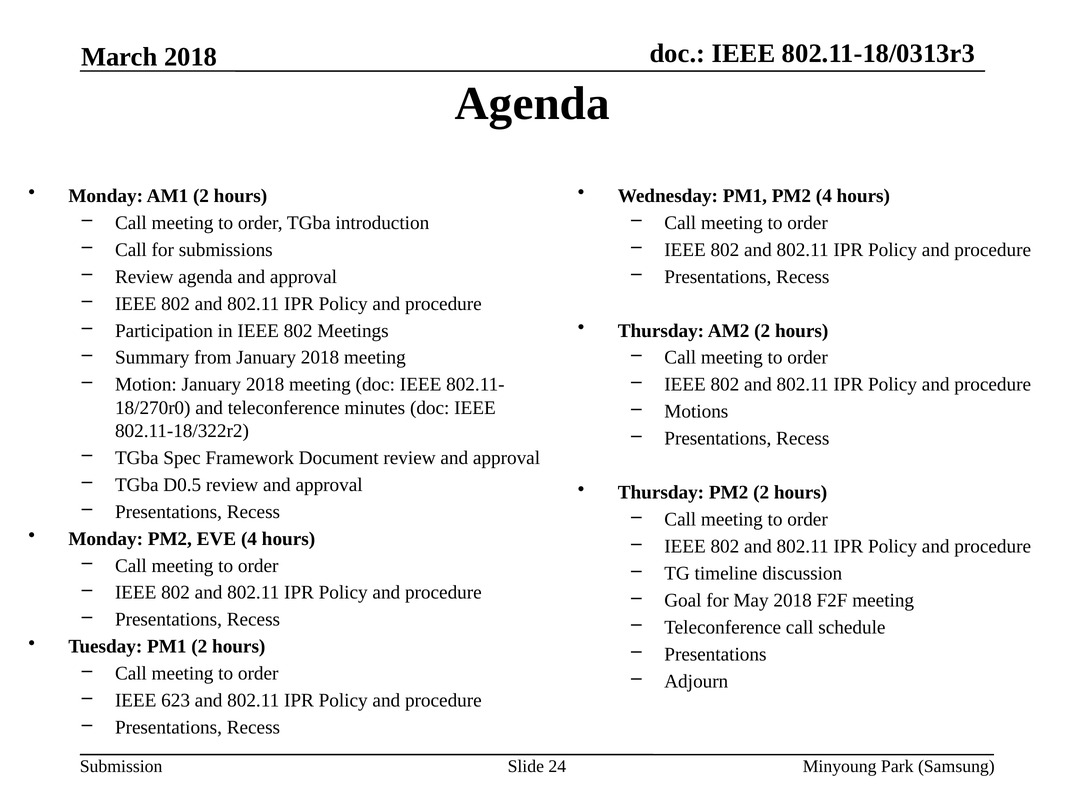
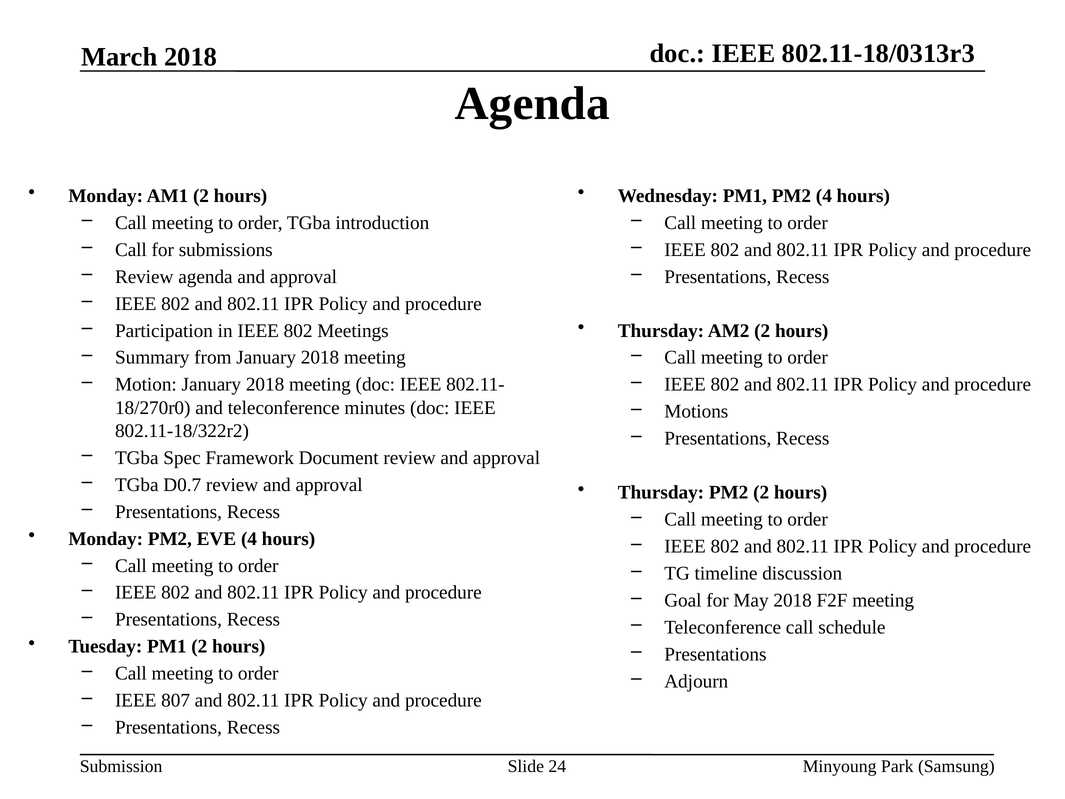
D0.5: D0.5 -> D0.7
623: 623 -> 807
